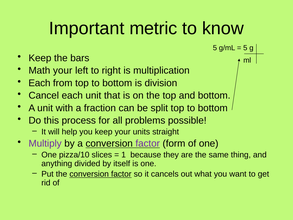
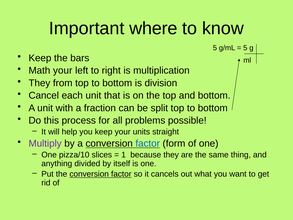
metric: metric -> where
Each at (39, 83): Each -> They
factor at (148, 143) colour: purple -> blue
